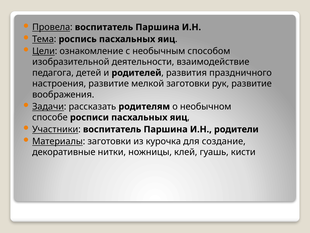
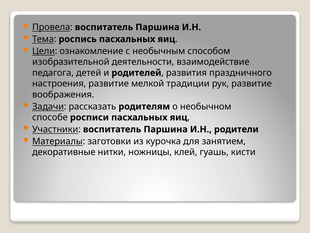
мелкой заготовки: заготовки -> традиции
создание: создание -> занятием
